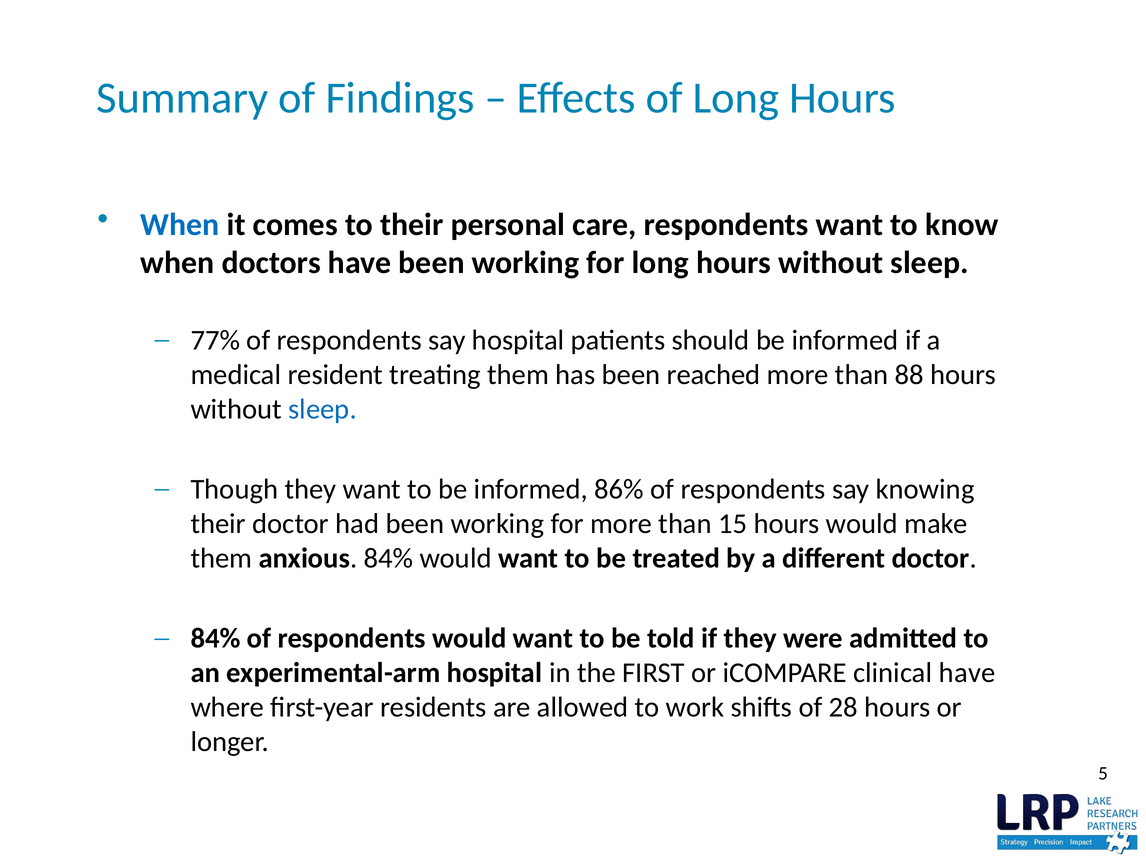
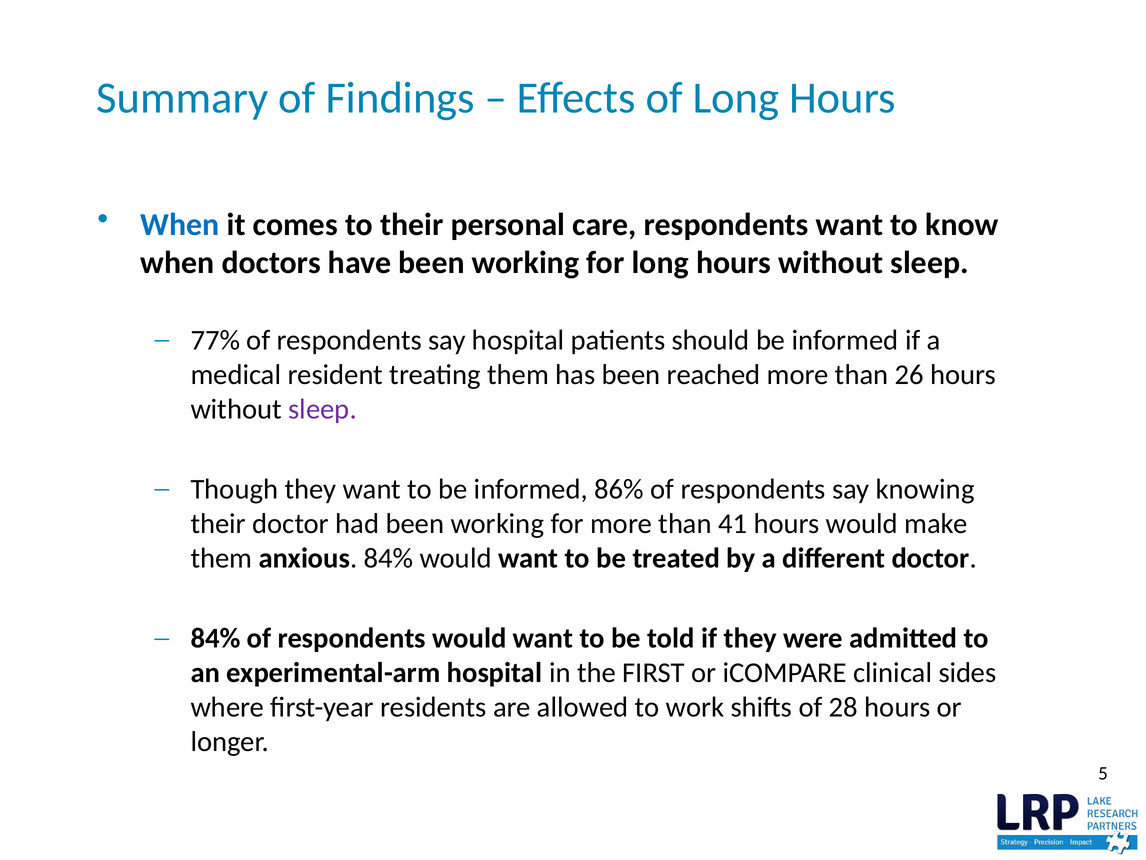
88: 88 -> 26
sleep at (322, 409) colour: blue -> purple
15: 15 -> 41
clinical have: have -> sides
